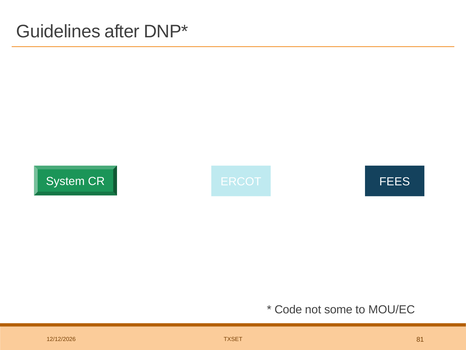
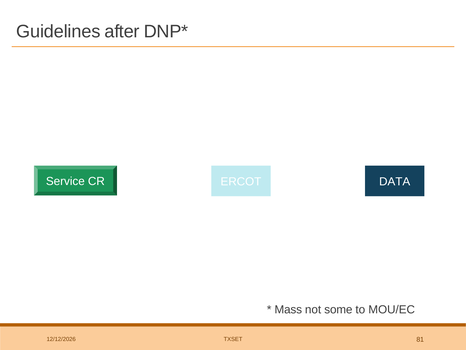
System: System -> Service
FEES: FEES -> DATA
Code: Code -> Mass
